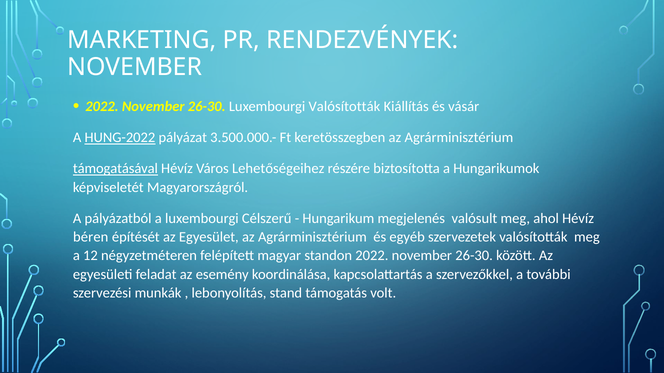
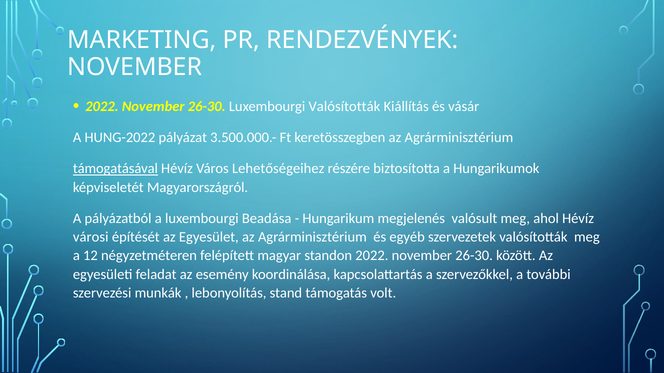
HUNG-2022 underline: present -> none
Célszerű: Célszerű -> Beadása
béren: béren -> városi
